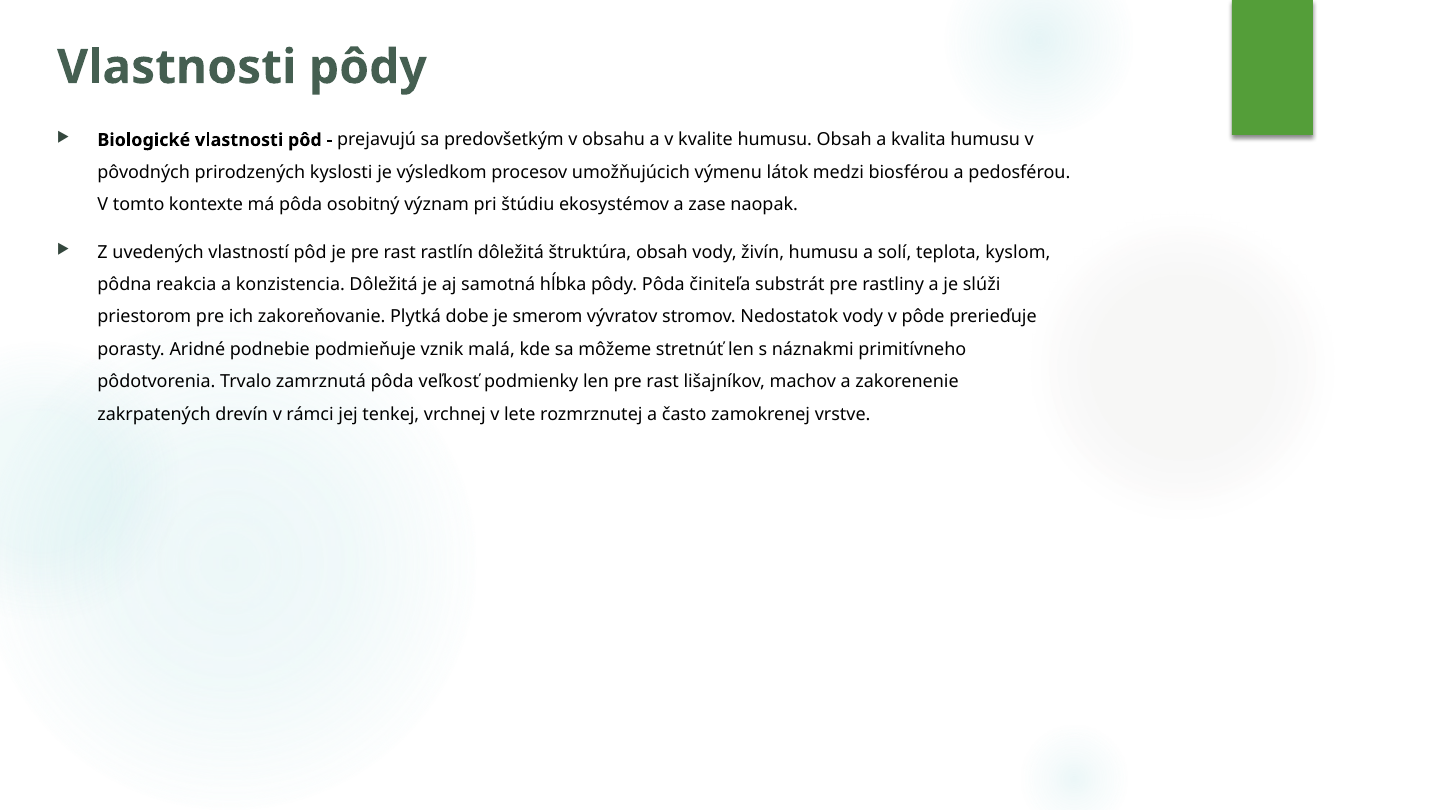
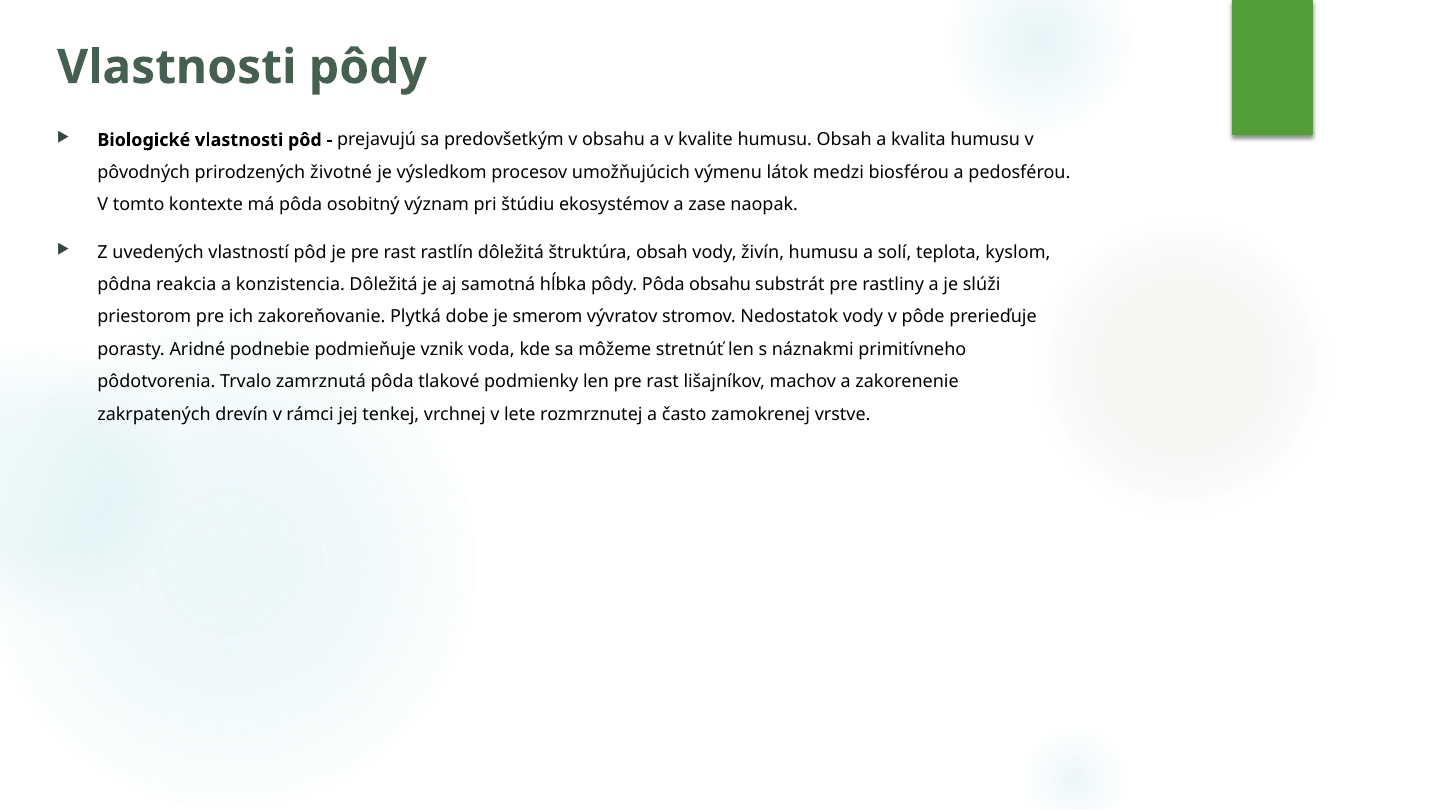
kyslosti: kyslosti -> životné
Pôda činiteľa: činiteľa -> obsahu
malá: malá -> voda
veľkosť: veľkosť -> tlakové
